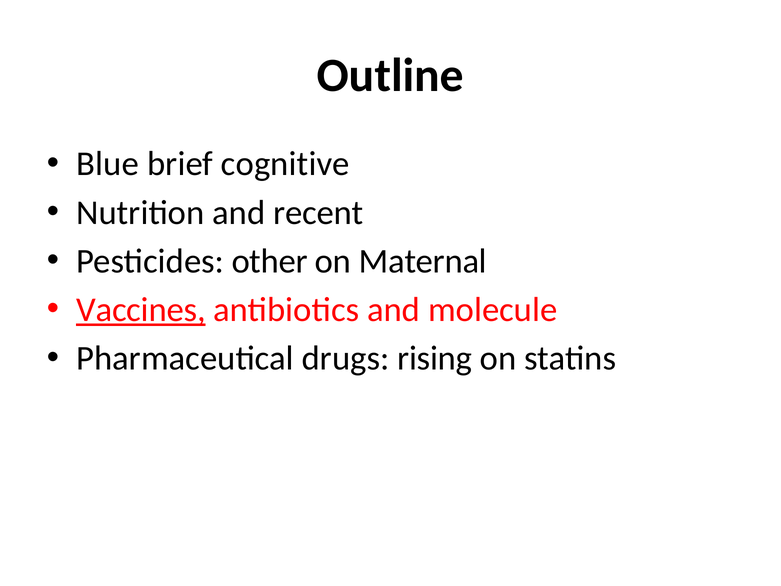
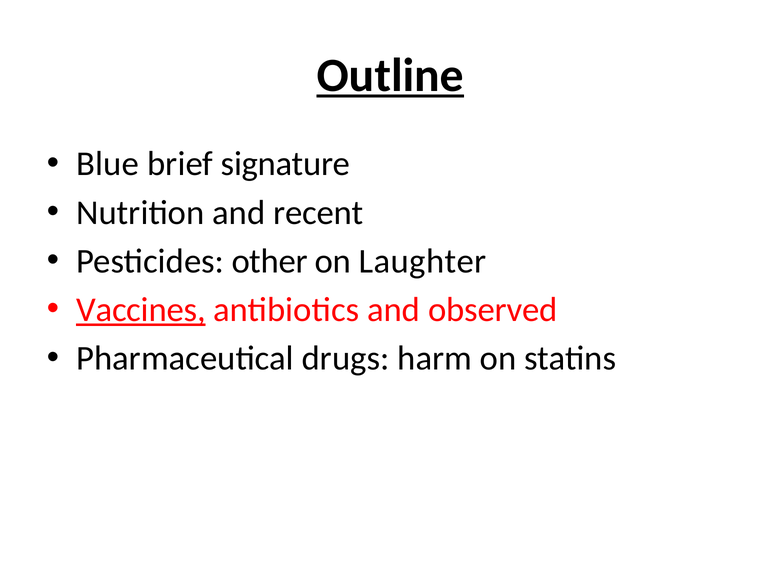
Outline underline: none -> present
cognitive: cognitive -> signature
Maternal: Maternal -> Laughter
molecule: molecule -> observed
rising: rising -> harm
